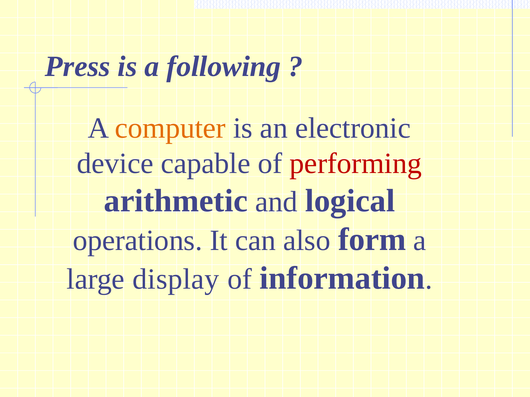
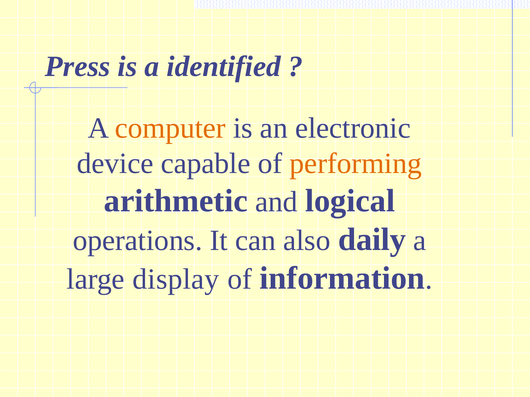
following: following -> identified
performing colour: red -> orange
form: form -> daily
